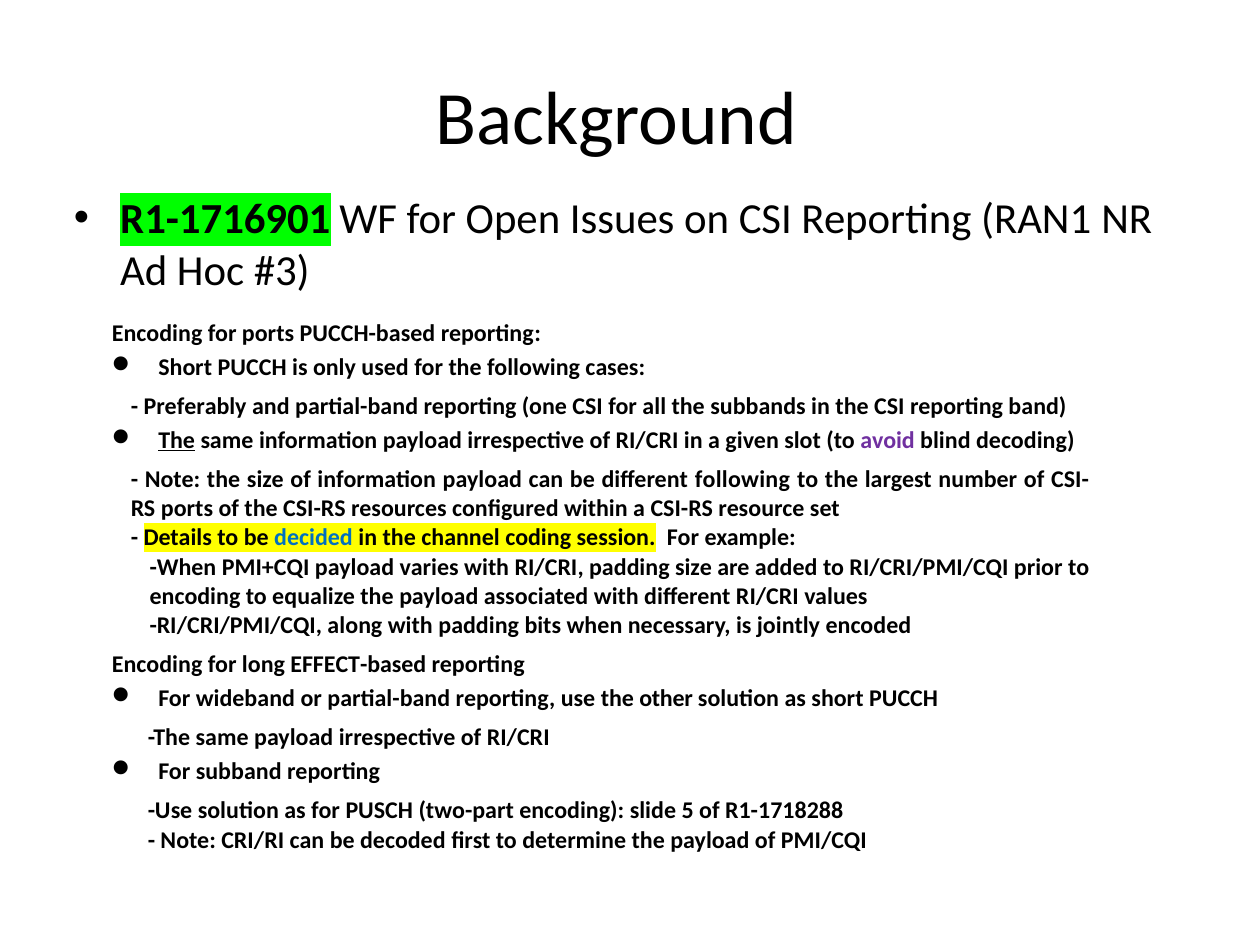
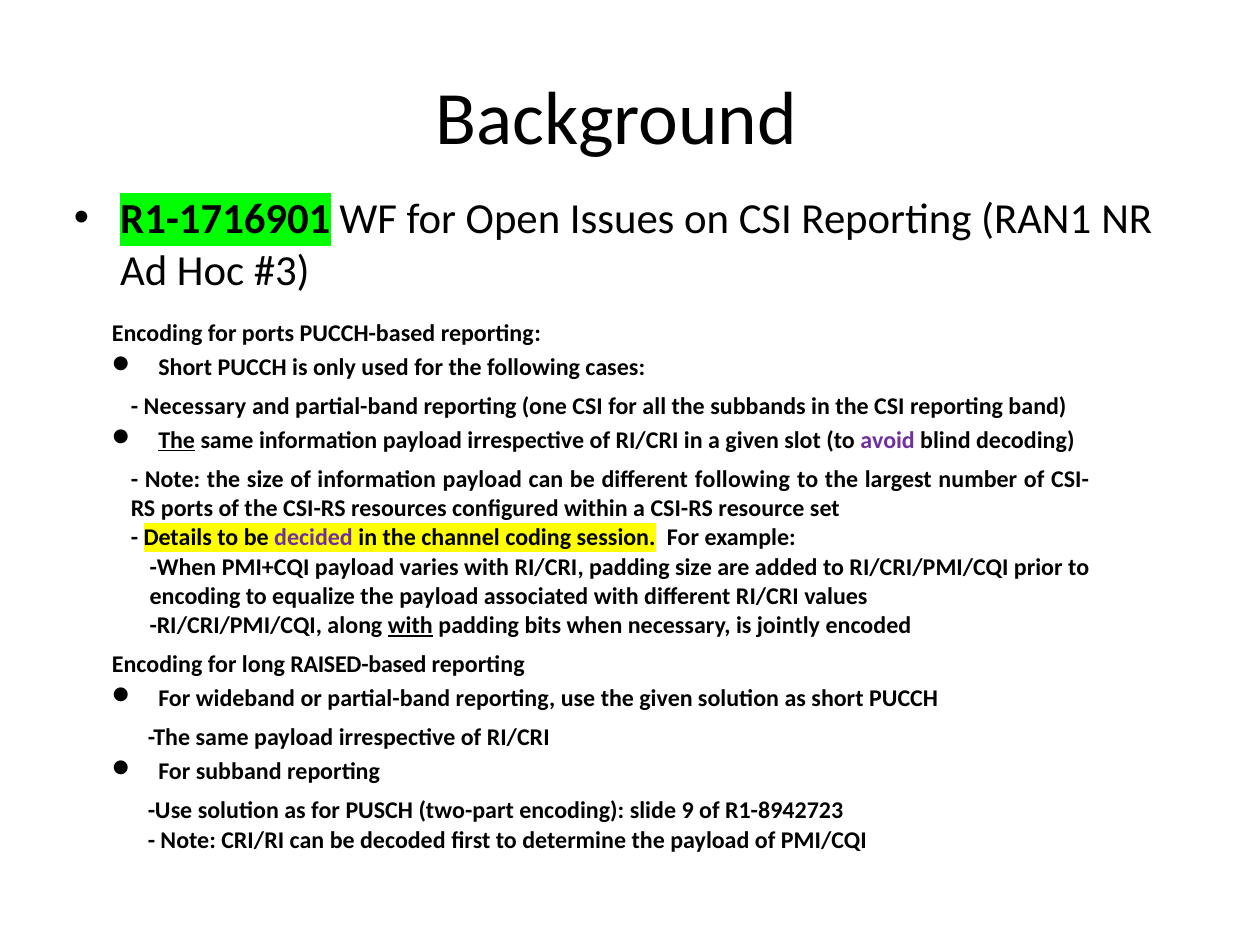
Preferably at (195, 406): Preferably -> Necessary
decided colour: blue -> purple
with at (410, 625) underline: none -> present
EFFECT-based: EFFECT-based -> RAISED-based
the other: other -> given
5: 5 -> 9
R1-1718288: R1-1718288 -> R1-8942723
